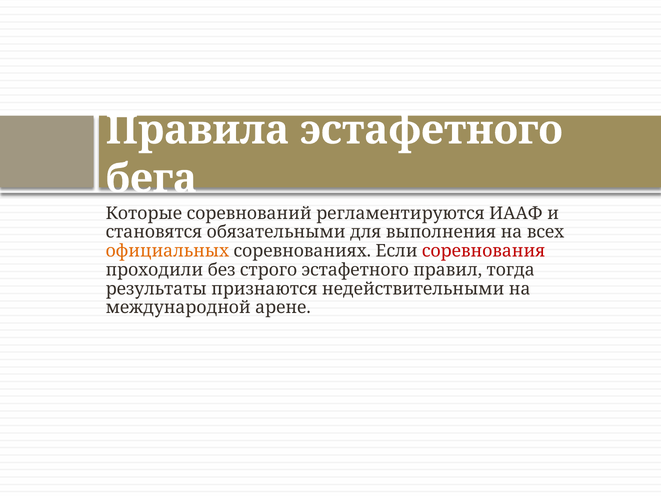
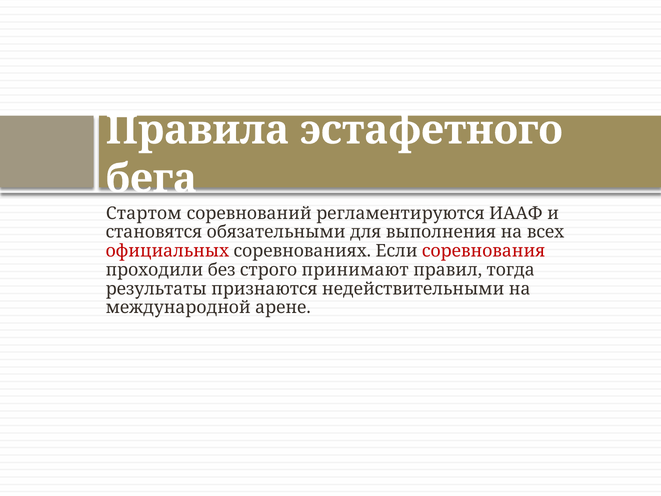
Которые: Которые -> Стартом
официальных colour: orange -> red
строго эстафетного: эстафетного -> принимают
